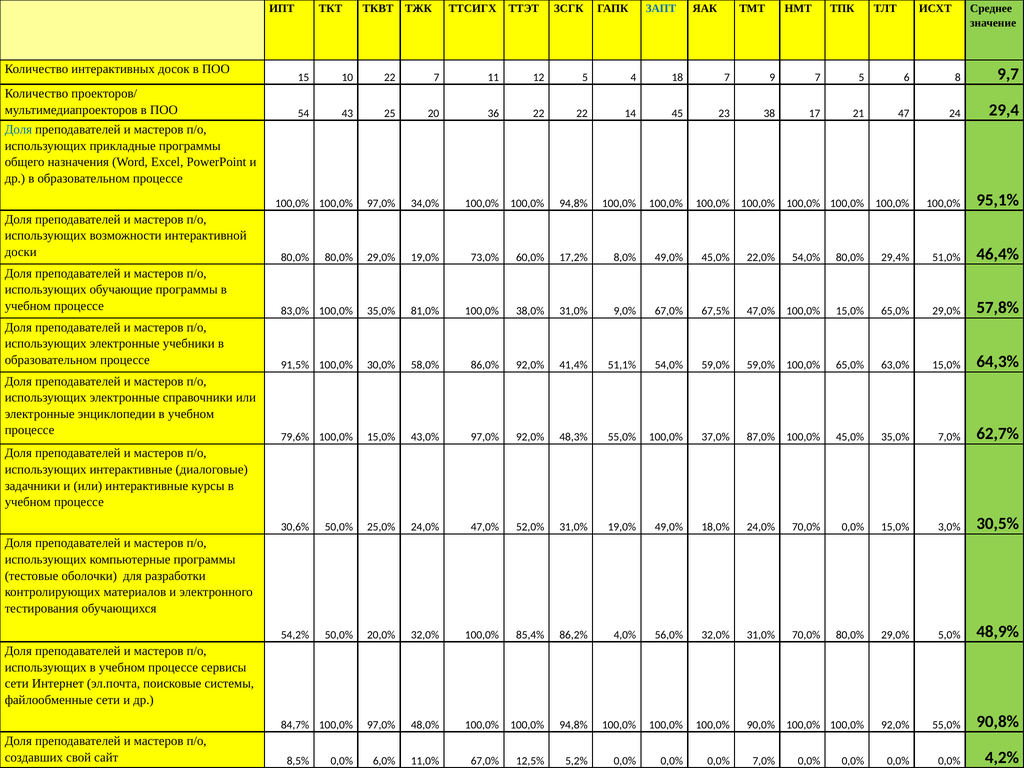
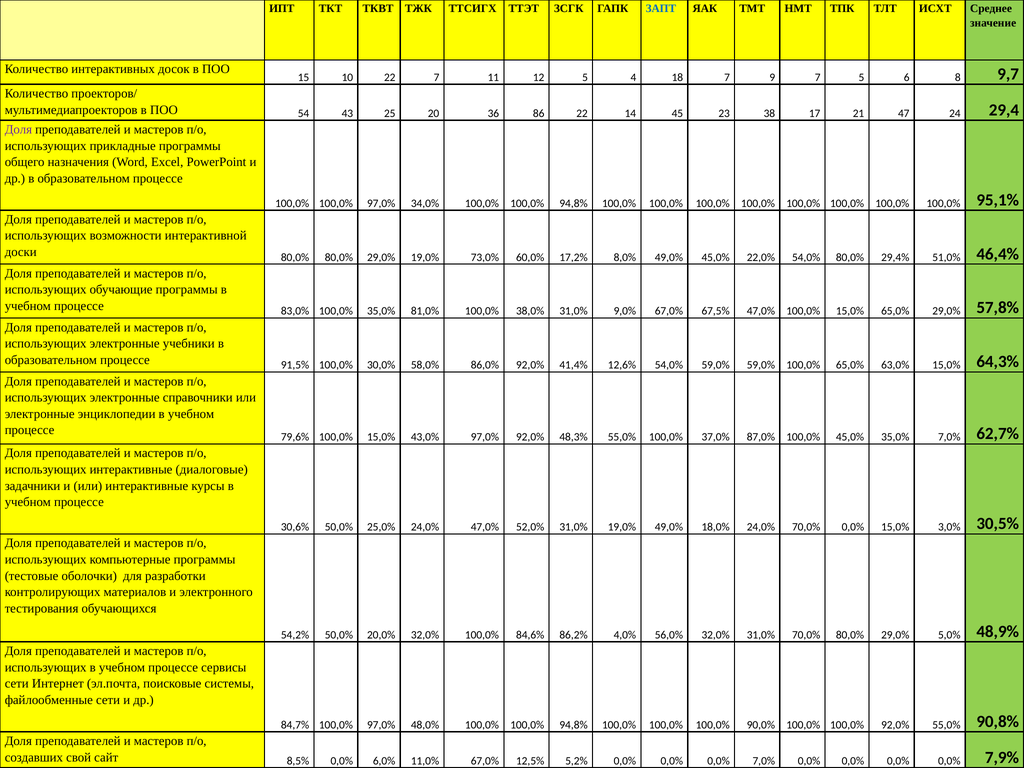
36 22: 22 -> 86
Доля at (18, 130) colour: blue -> purple
51,1%: 51,1% -> 12,6%
85,4%: 85,4% -> 84,6%
4,2%: 4,2% -> 7,9%
